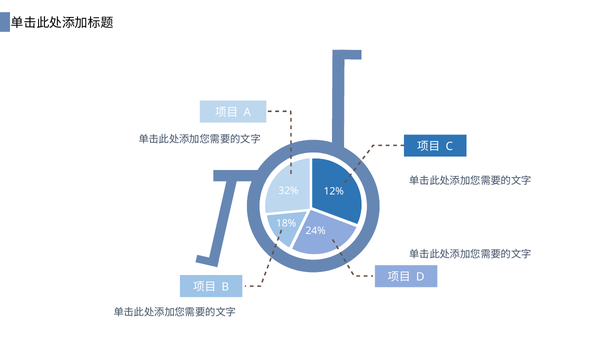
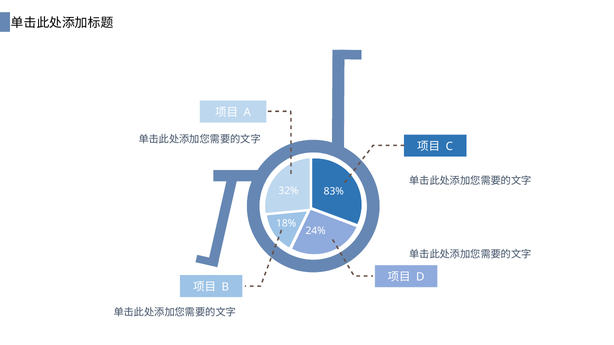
12%: 12% -> 83%
